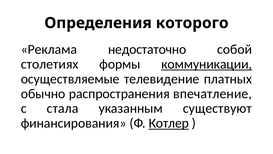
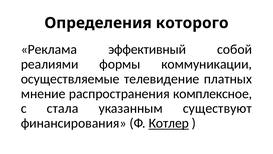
недостаточно: недостаточно -> эффективный
столетиях: столетиях -> реалиями
коммуникации underline: present -> none
обычно: обычно -> мнение
впечатление: впечатление -> комплексное
